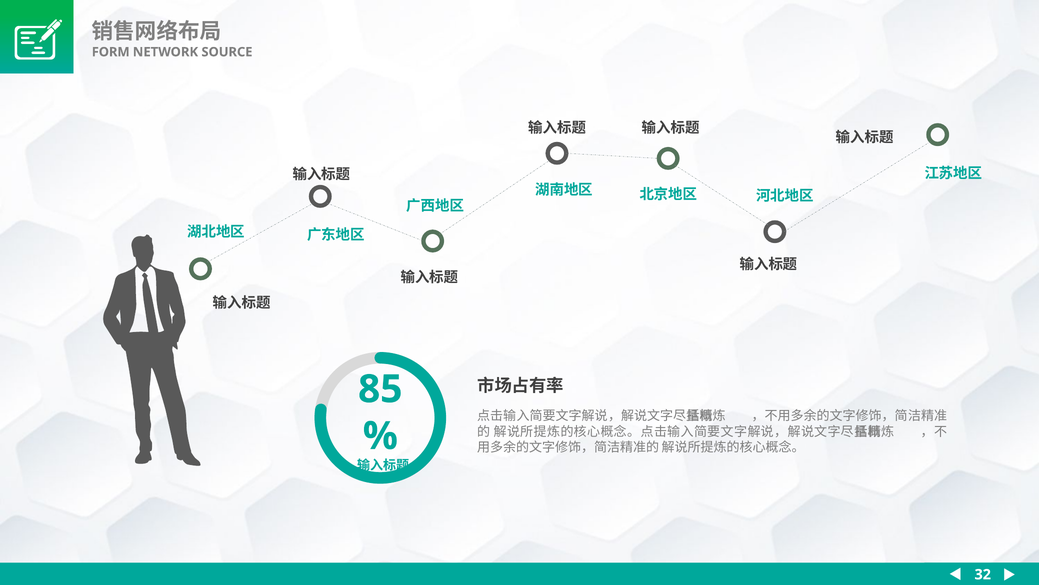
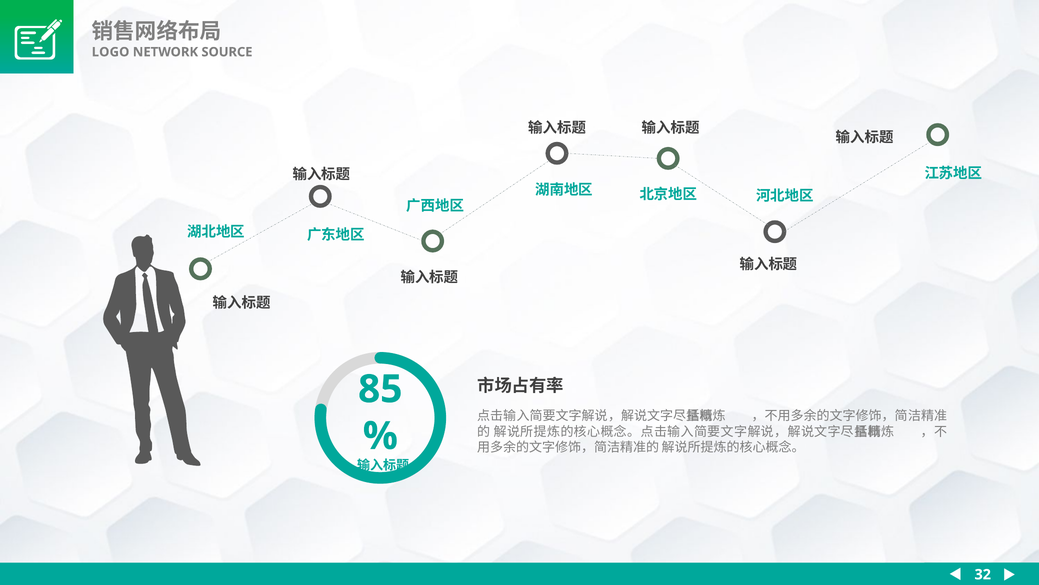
FORM: FORM -> LOGO
